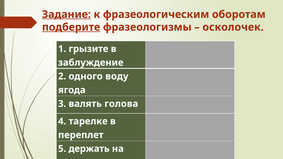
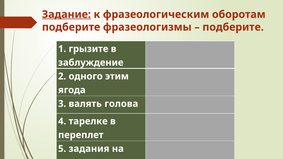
подберите at (71, 27) underline: present -> none
осколочек at (233, 27): осколочек -> подберите
одного воду: воду -> этим
держать: держать -> задания
